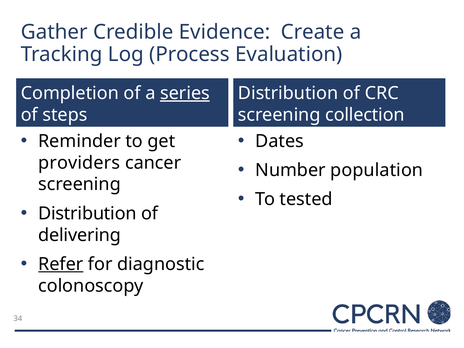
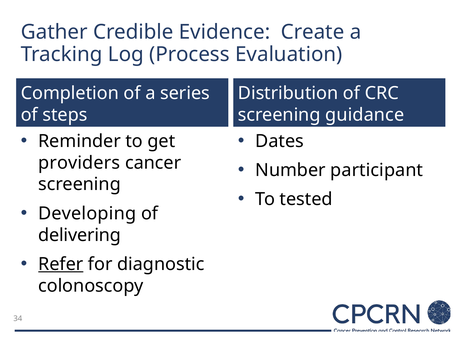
series underline: present -> none
collection: collection -> guidance
population: population -> participant
Distribution at (87, 213): Distribution -> Developing
